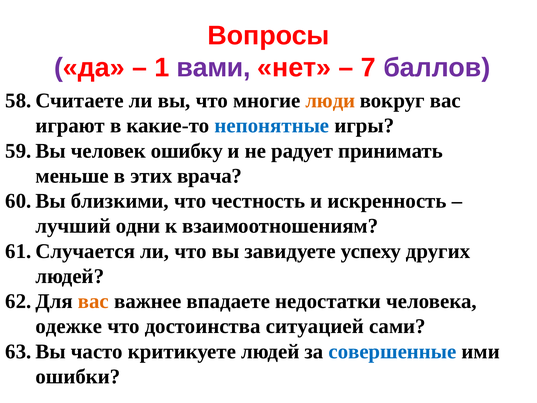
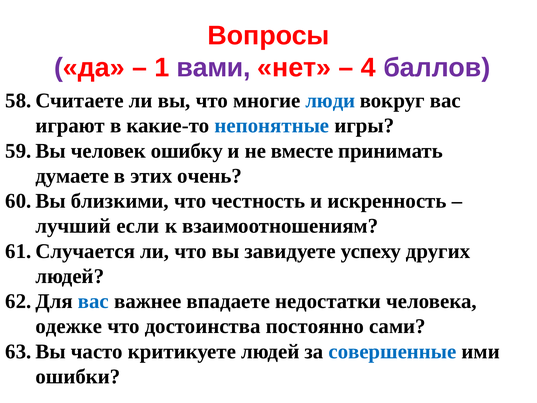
7: 7 -> 4
люди colour: orange -> blue
радует: радует -> вместе
меньше: меньше -> думаете
врача: врача -> очень
одни: одни -> если
вас at (93, 301) colour: orange -> blue
ситуацией: ситуацией -> постоянно
